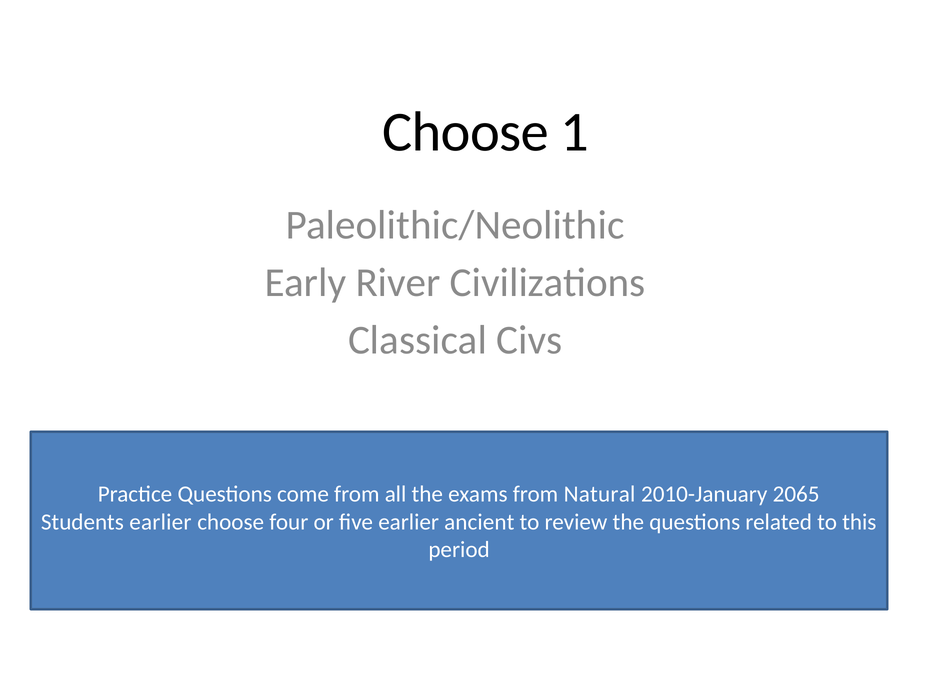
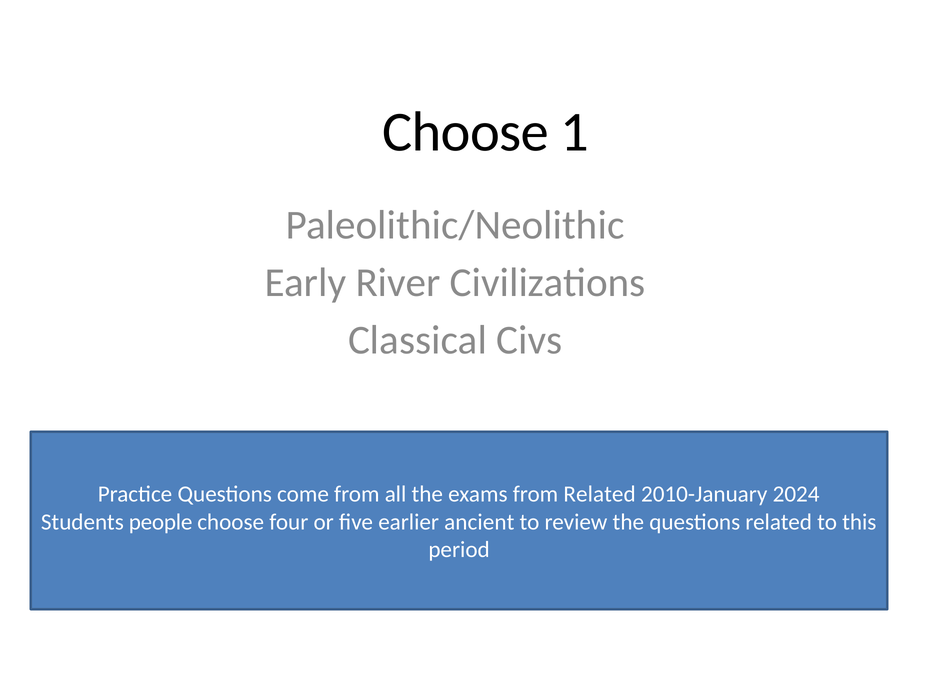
from Natural: Natural -> Related
2065: 2065 -> 2024
Students earlier: earlier -> people
